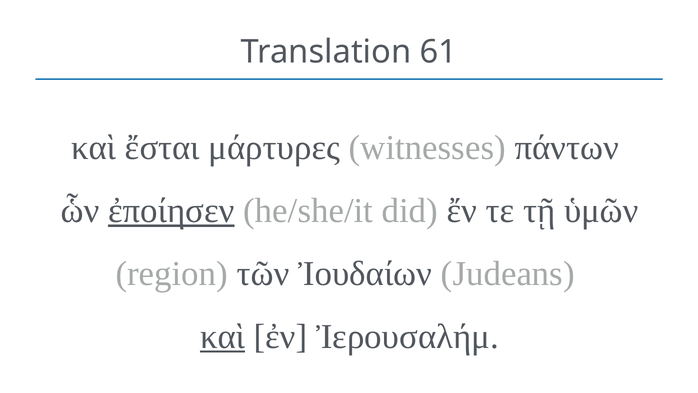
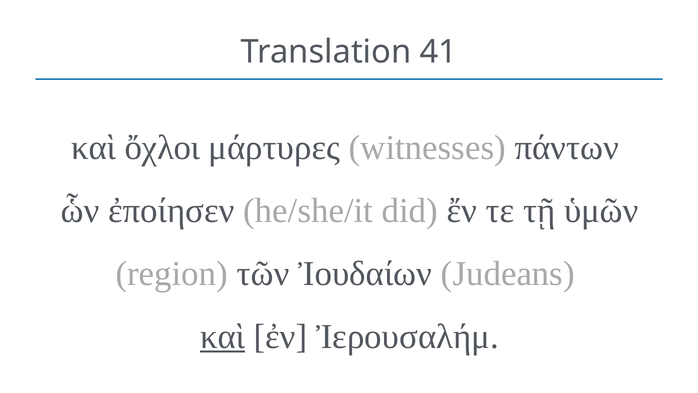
61: 61 -> 41
ἔσται: ἔσται -> ὄχλοι
ἐποίησεν underline: present -> none
